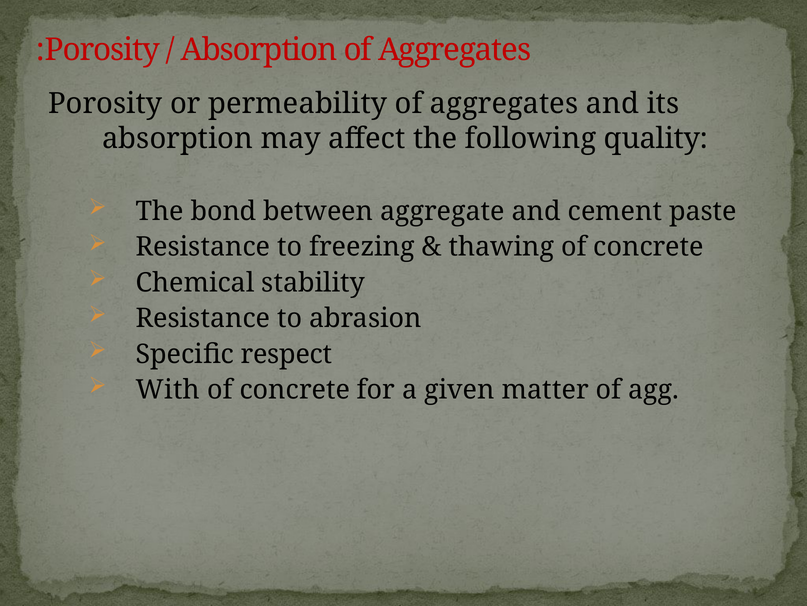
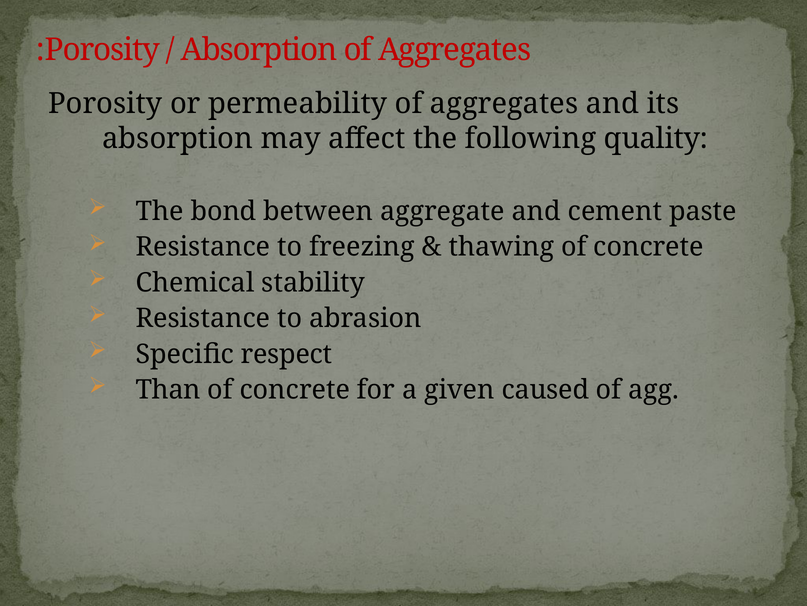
With: With -> Than
matter: matter -> caused
